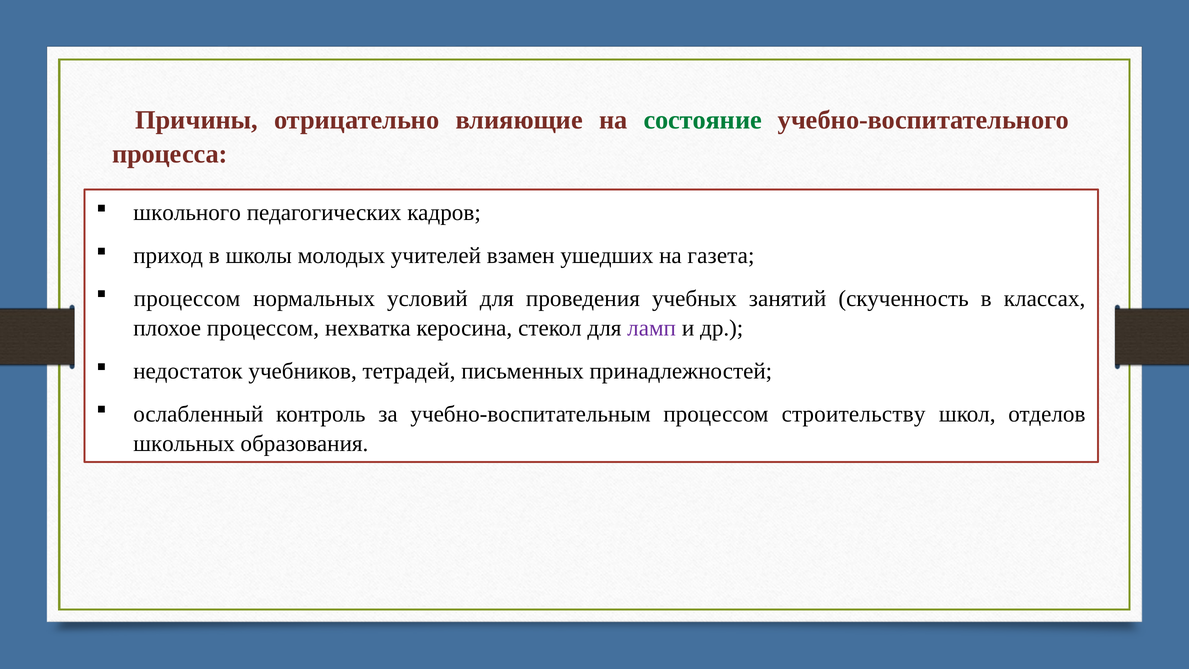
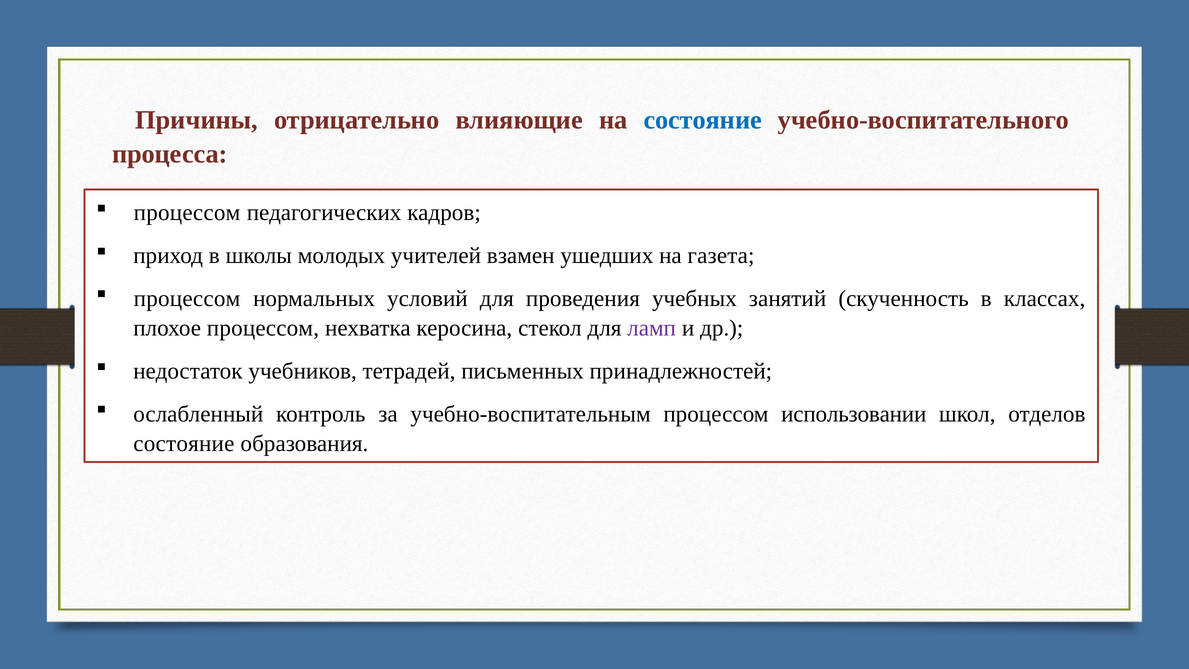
состояние at (703, 120) colour: green -> blue
школьного at (187, 213): школьного -> процессом
строительству: строительству -> использовании
школьных at (184, 444): школьных -> состояние
